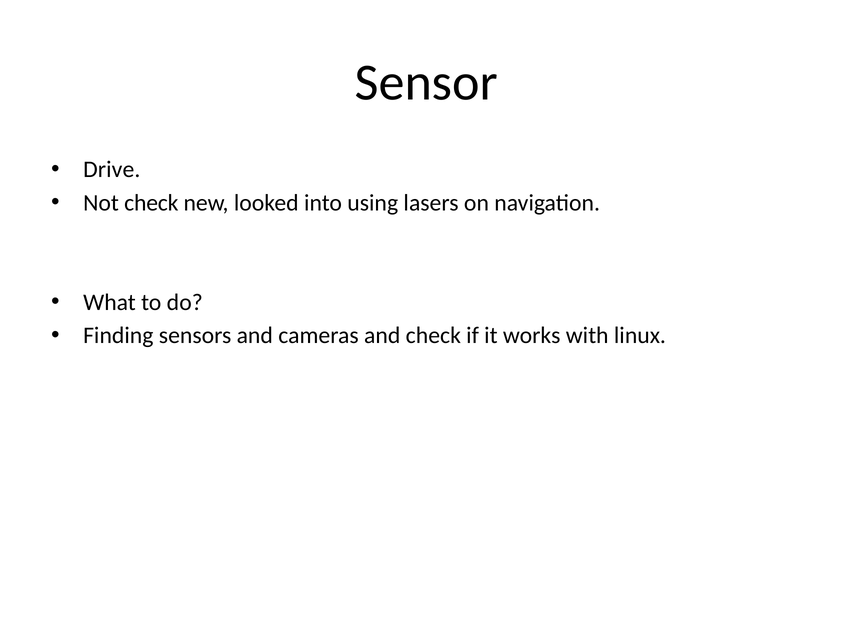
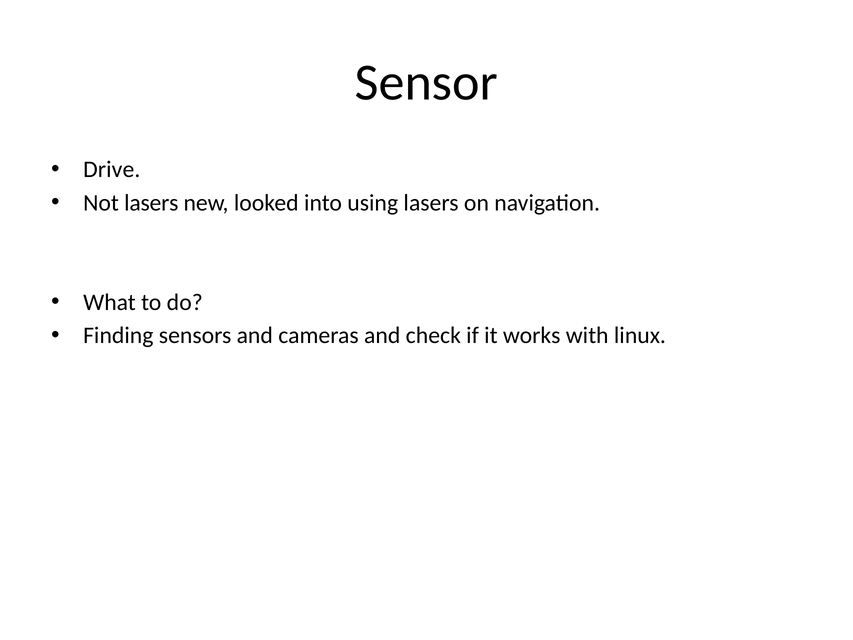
Not check: check -> lasers
